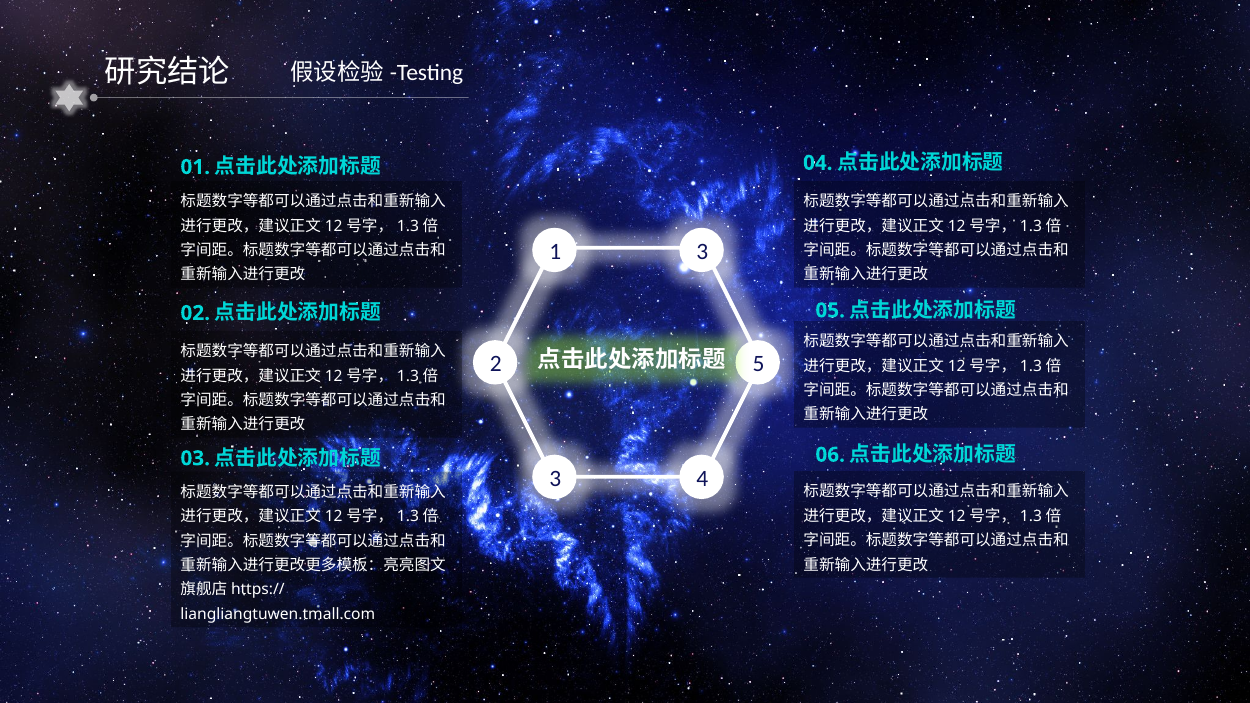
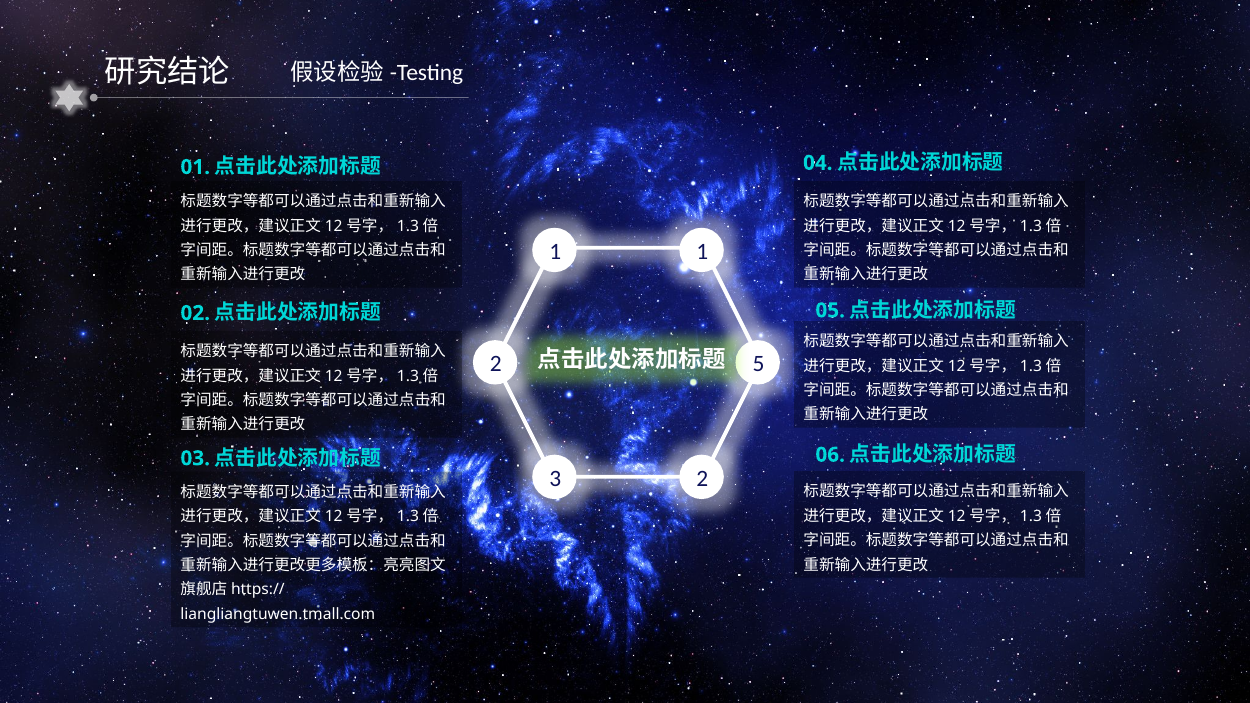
1 3: 3 -> 1
3 4: 4 -> 2
